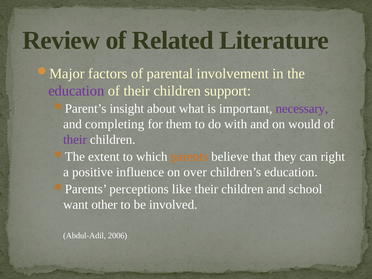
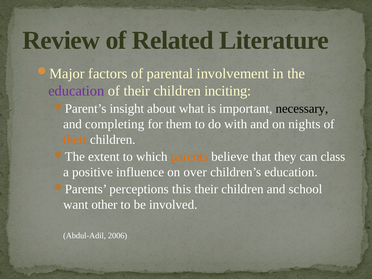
support: support -> inciting
necessary colour: purple -> black
would: would -> nights
their at (75, 140) colour: purple -> orange
right: right -> class
like: like -> this
